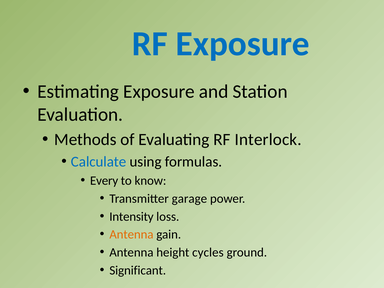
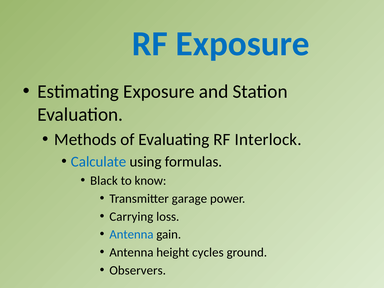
Every: Every -> Black
Intensity: Intensity -> Carrying
Antenna at (131, 234) colour: orange -> blue
Significant: Significant -> Observers
